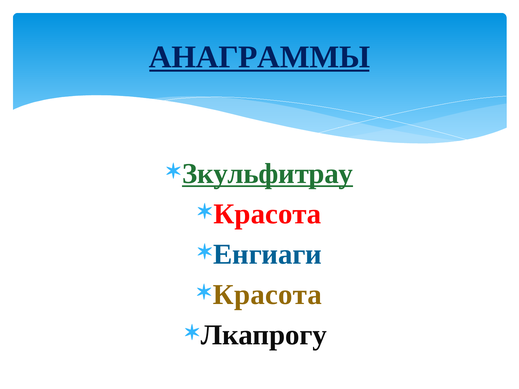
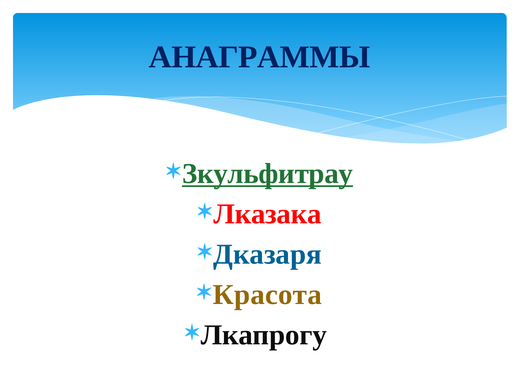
АНАГРАММЫ underline: present -> none
Красота at (267, 214): Красота -> Лказака
Енгиаги: Енгиаги -> Дказаря
